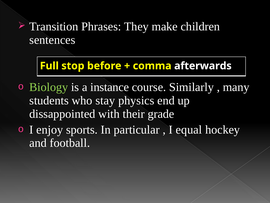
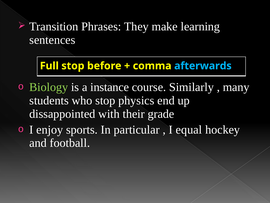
children: children -> learning
afterwards colour: white -> light blue
who stay: stay -> stop
